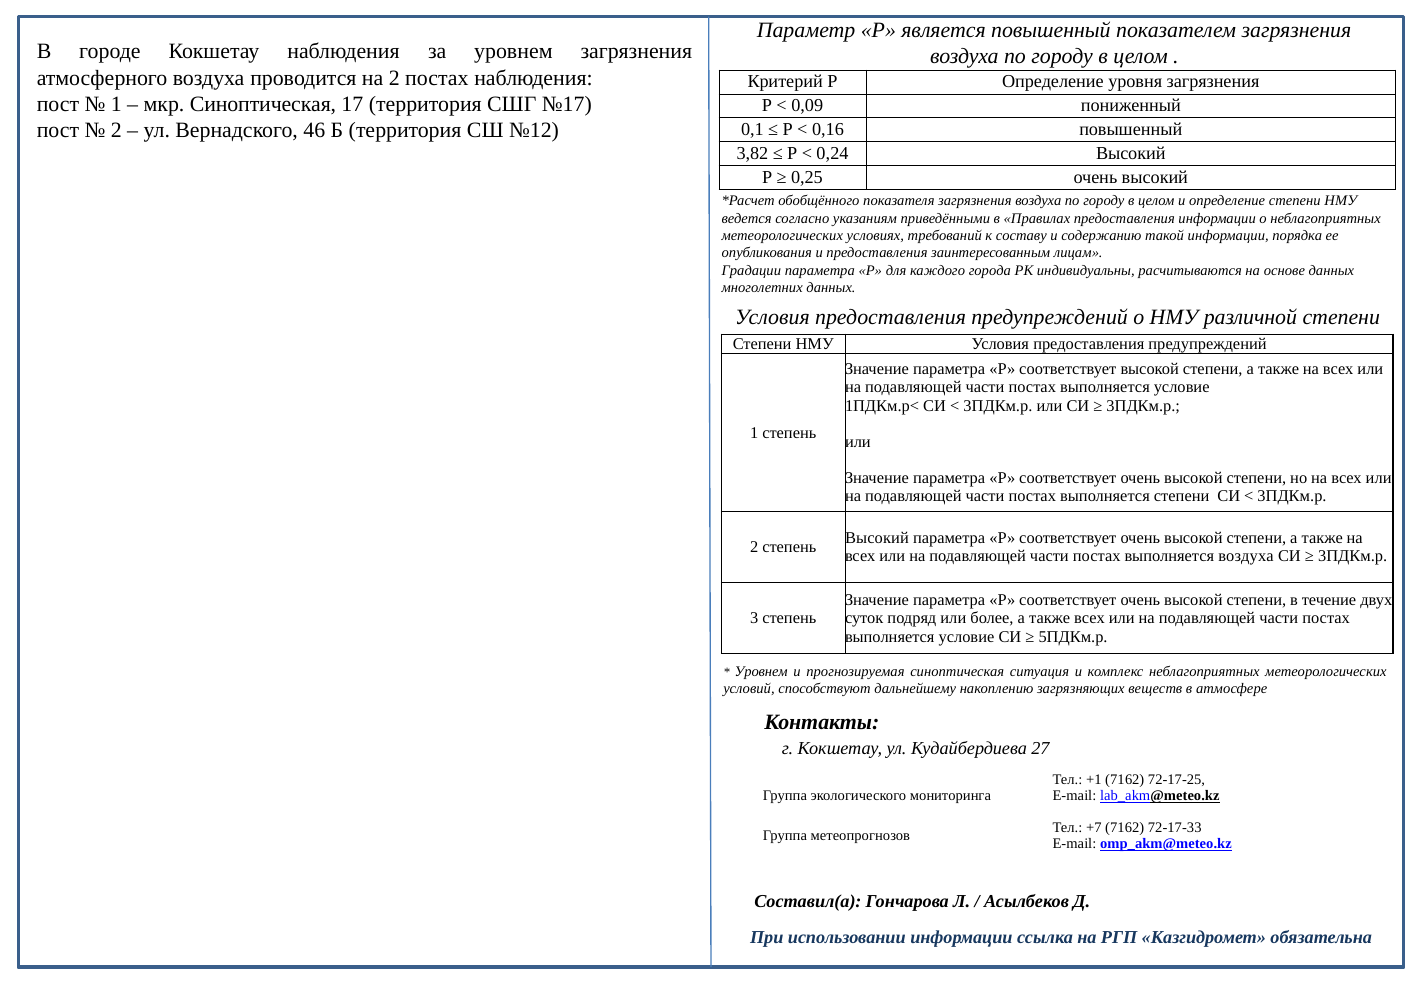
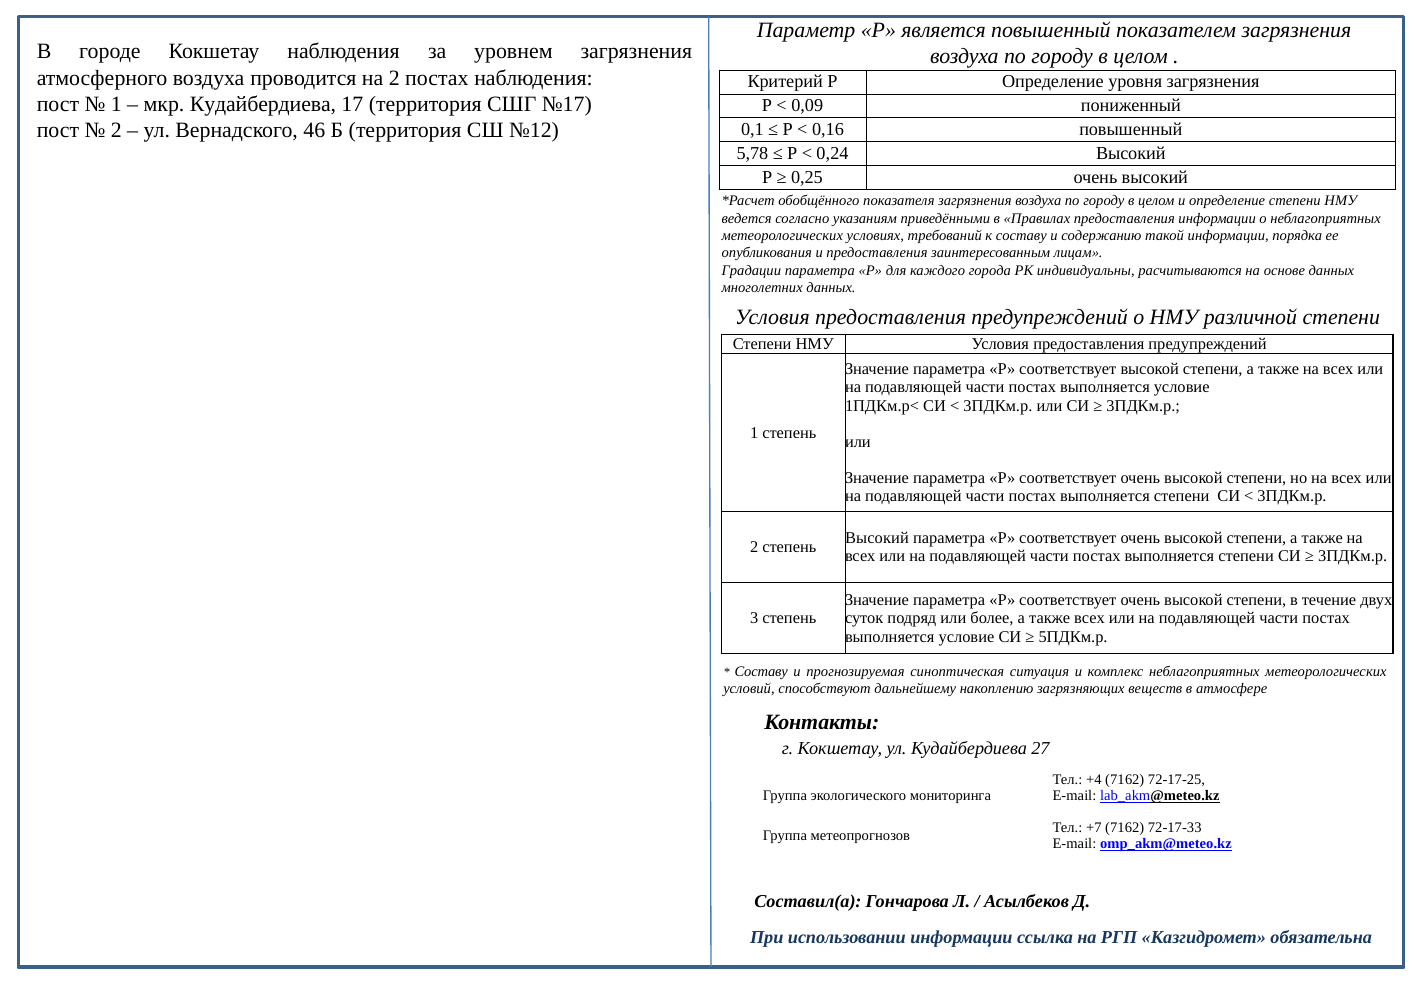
мкр Синоптическая: Синоптическая -> Кудайбердиева
3,82: 3,82 -> 5,78
воздуха at (1246, 557): воздуха -> степени
Уровнем at (761, 672): Уровнем -> Составу
+1: +1 -> +4
